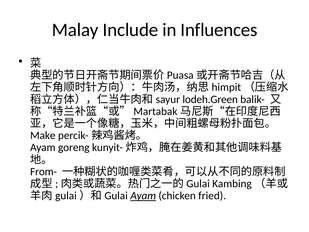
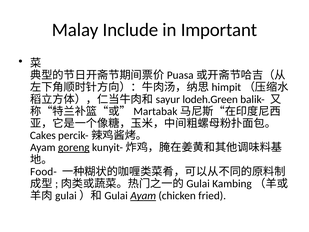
Influences: Influences -> Important
Make: Make -> Cakes
goreng underline: none -> present
From-: From- -> Food-
